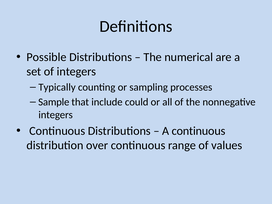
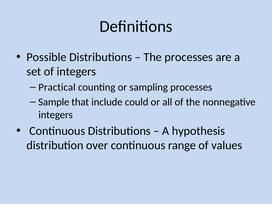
The numerical: numerical -> processes
Typically: Typically -> Practical
A continuous: continuous -> hypothesis
